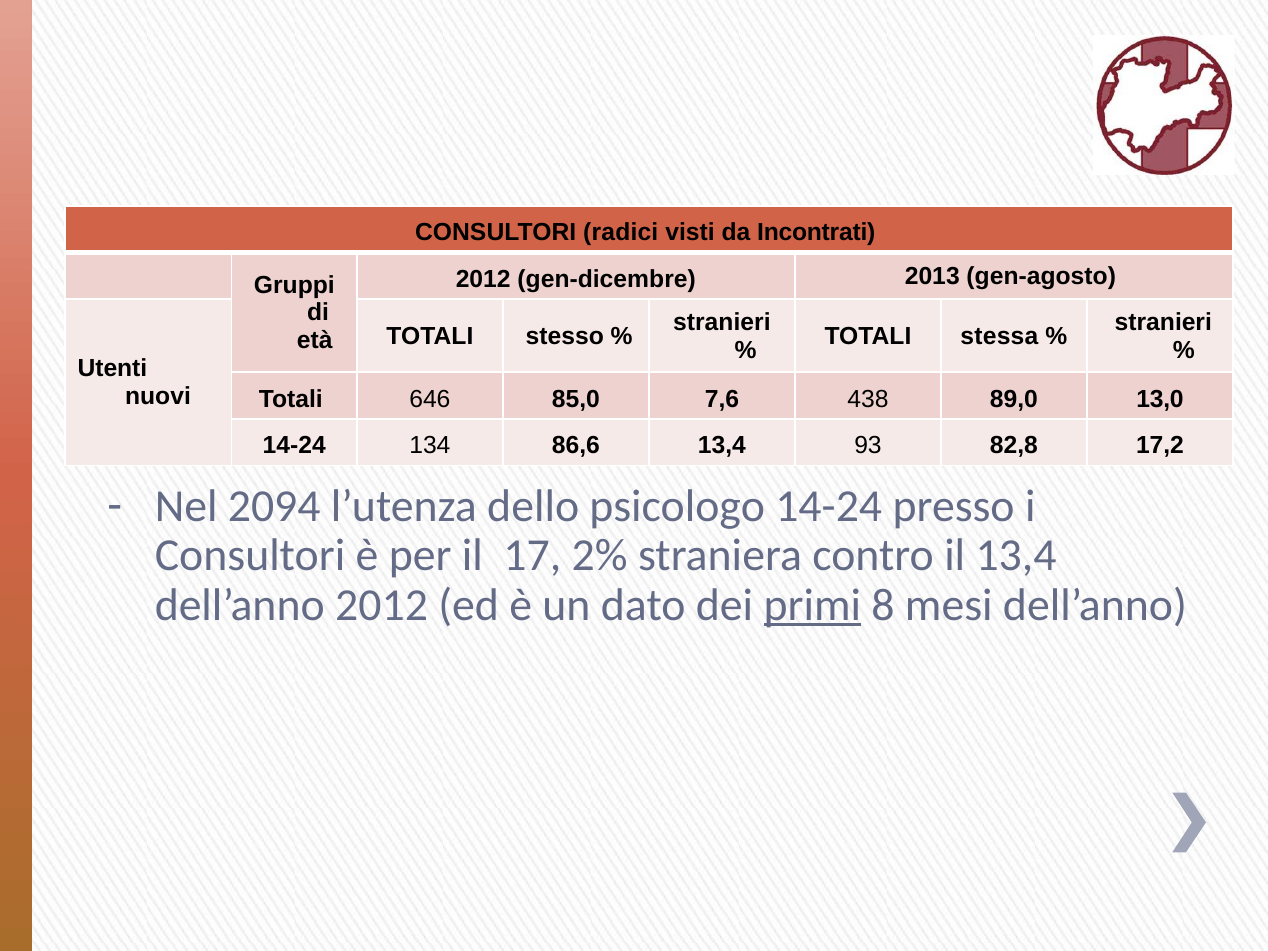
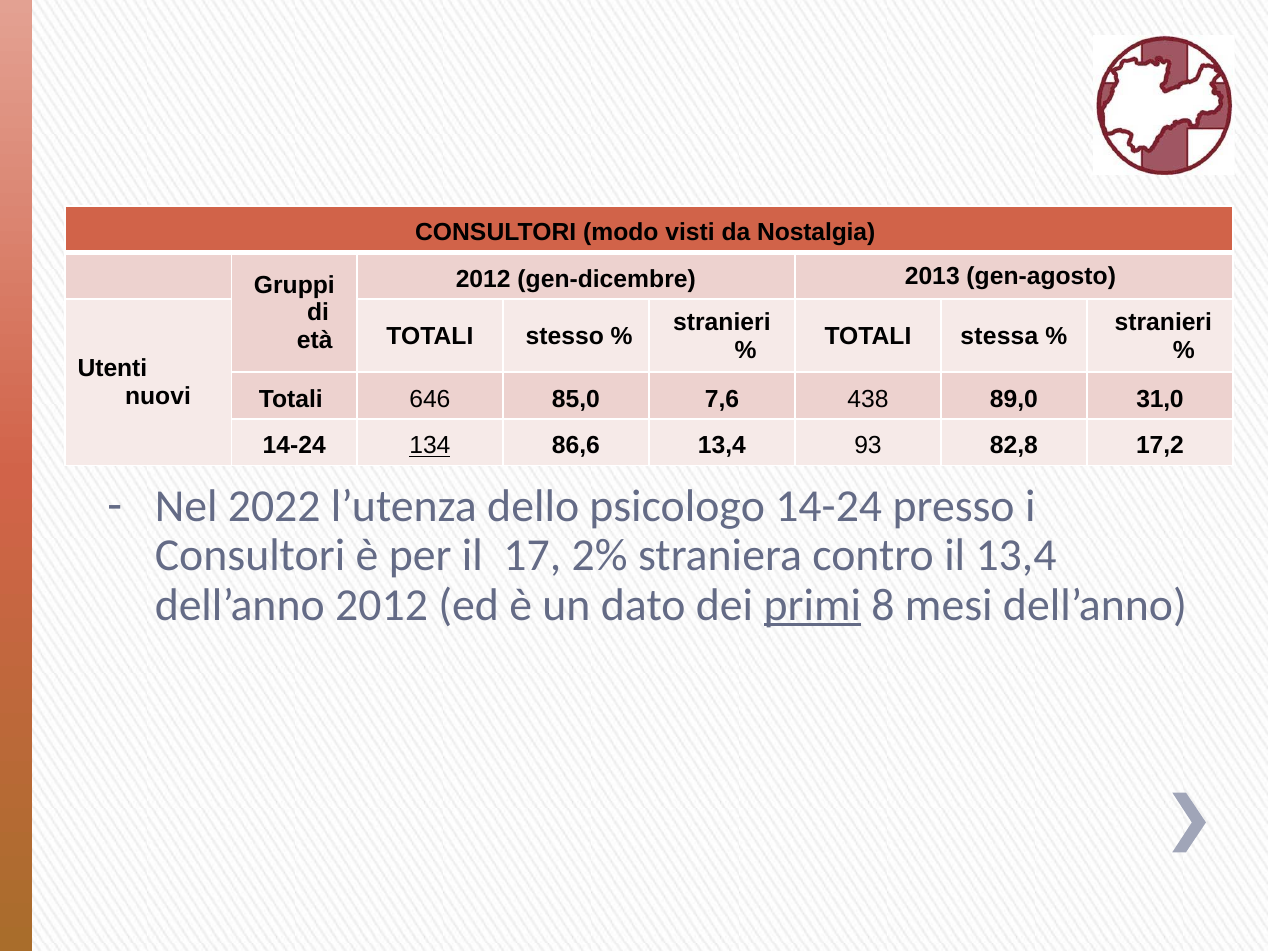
radici: radici -> modo
Incontrati: Incontrati -> Nostalgia
13,0: 13,0 -> 31,0
134 underline: none -> present
2094: 2094 -> 2022
